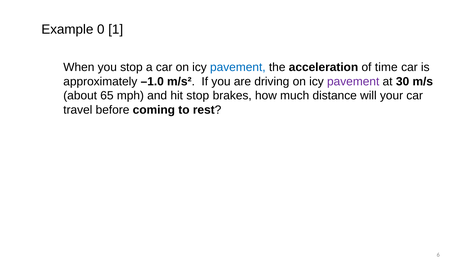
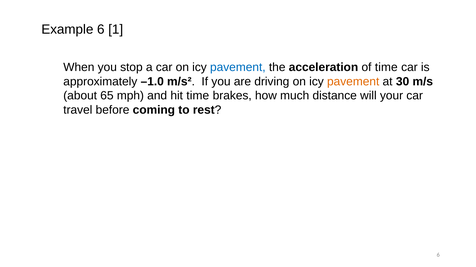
Example 0: 0 -> 6
pavement at (353, 82) colour: purple -> orange
hit stop: stop -> time
